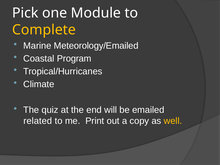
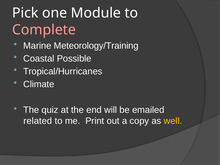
Complete colour: yellow -> pink
Meteorology/Emailed: Meteorology/Emailed -> Meteorology/Training
Program: Program -> Possible
